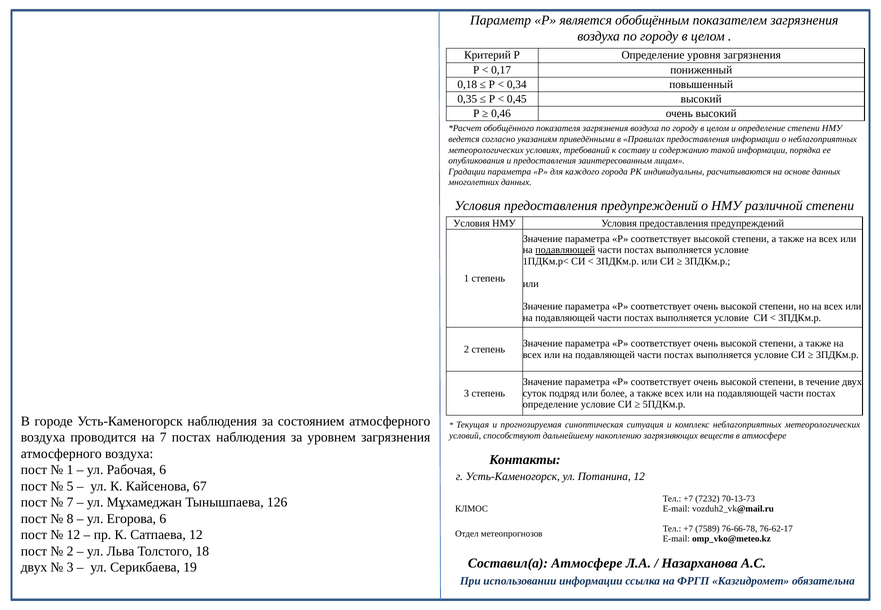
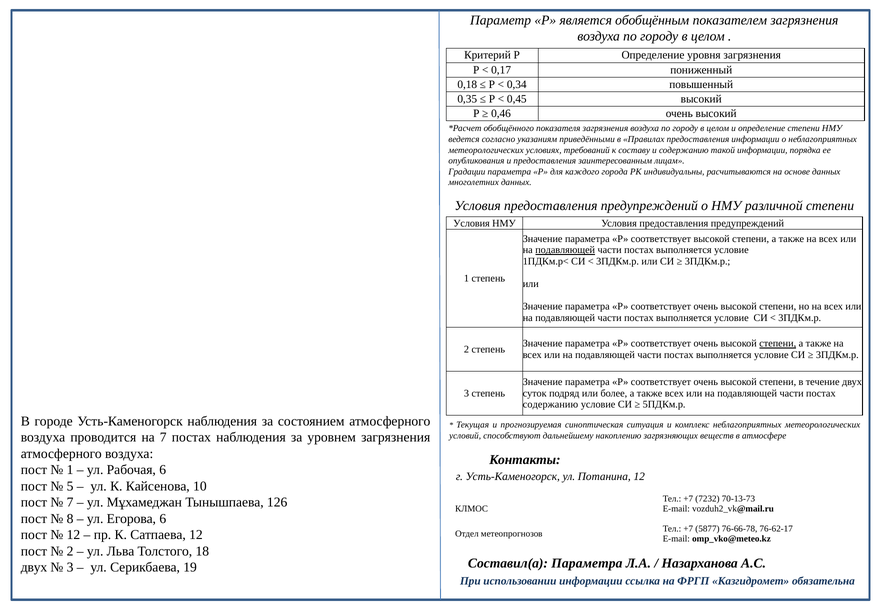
степени at (778, 344) underline: none -> present
определение at (551, 405): определение -> содержанию
67: 67 -> 10
7589: 7589 -> 5877
Составил(а Атмосфере: Атмосфере -> Параметра
